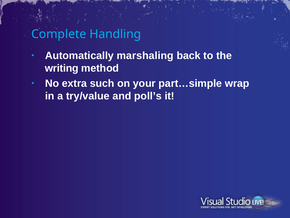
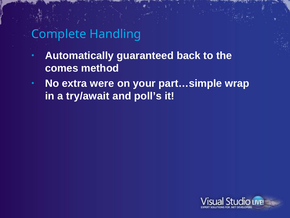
marshaling: marshaling -> guaranteed
writing: writing -> comes
such: such -> were
try/value: try/value -> try/await
